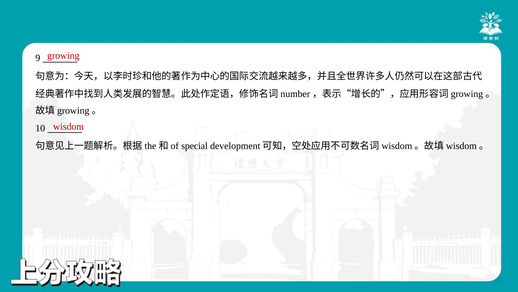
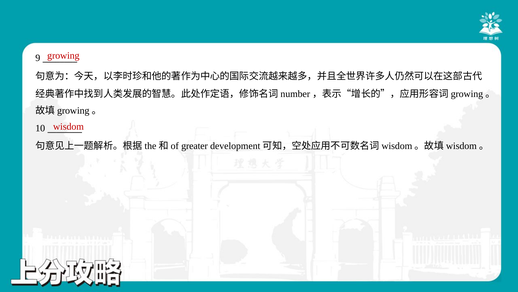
special: special -> greater
